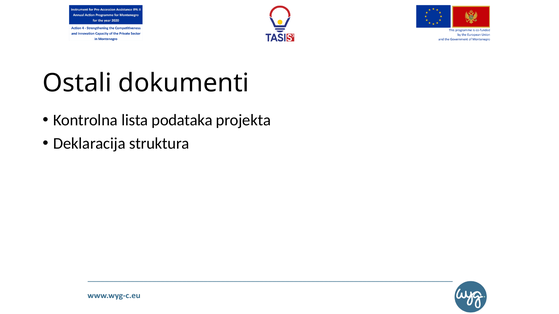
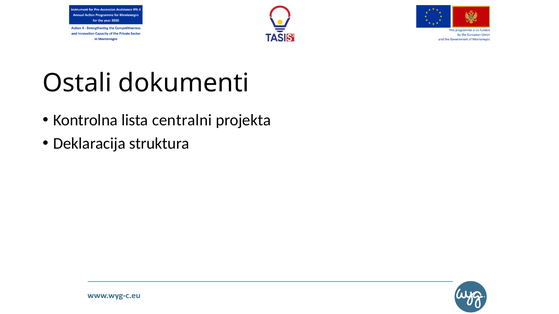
podataka: podataka -> centralni
